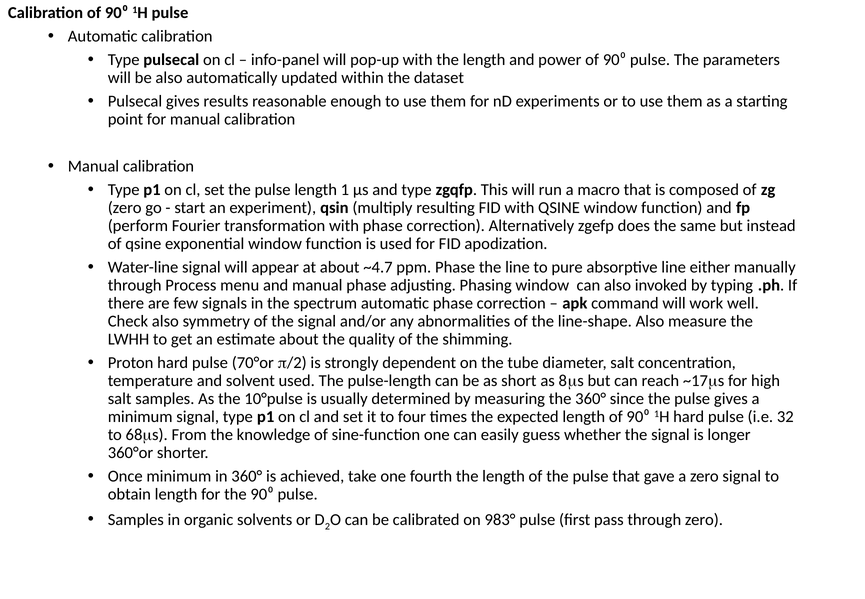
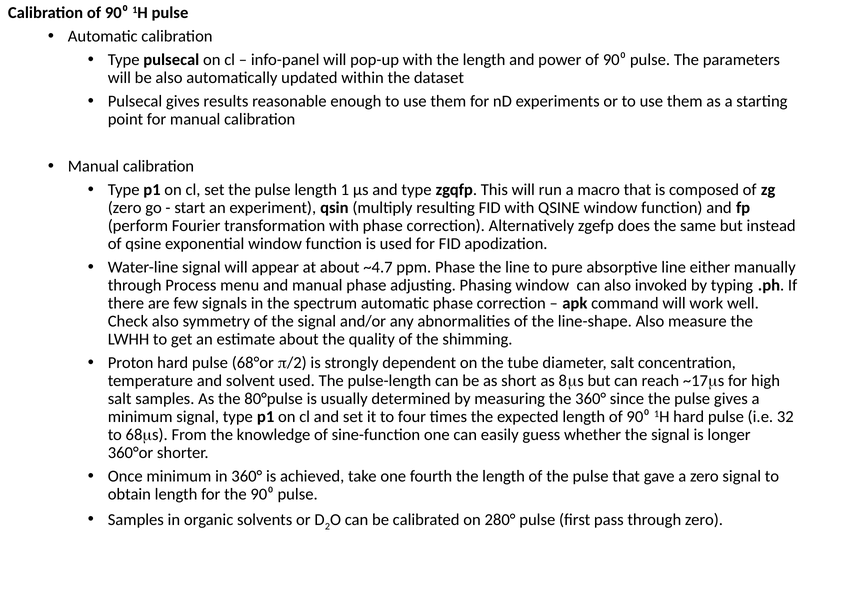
70°or: 70°or -> 68°or
10°pulse: 10°pulse -> 80°pulse
983°: 983° -> 280°
